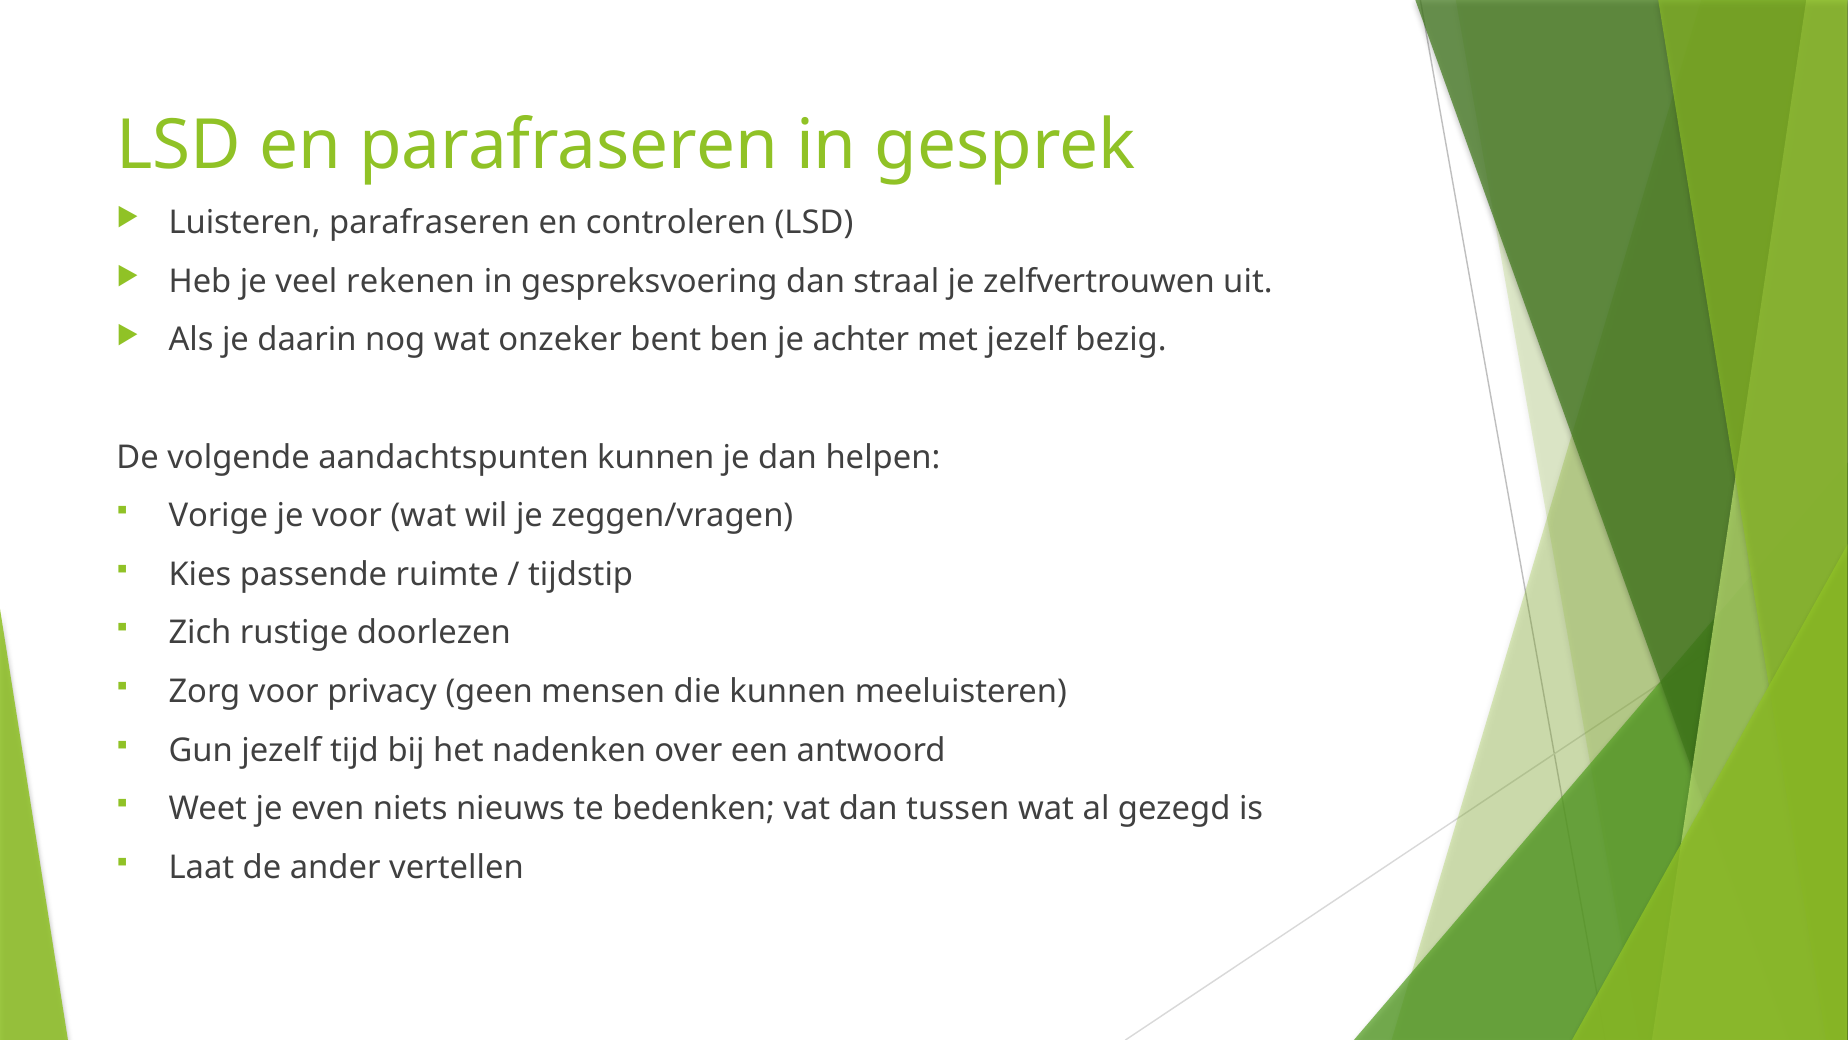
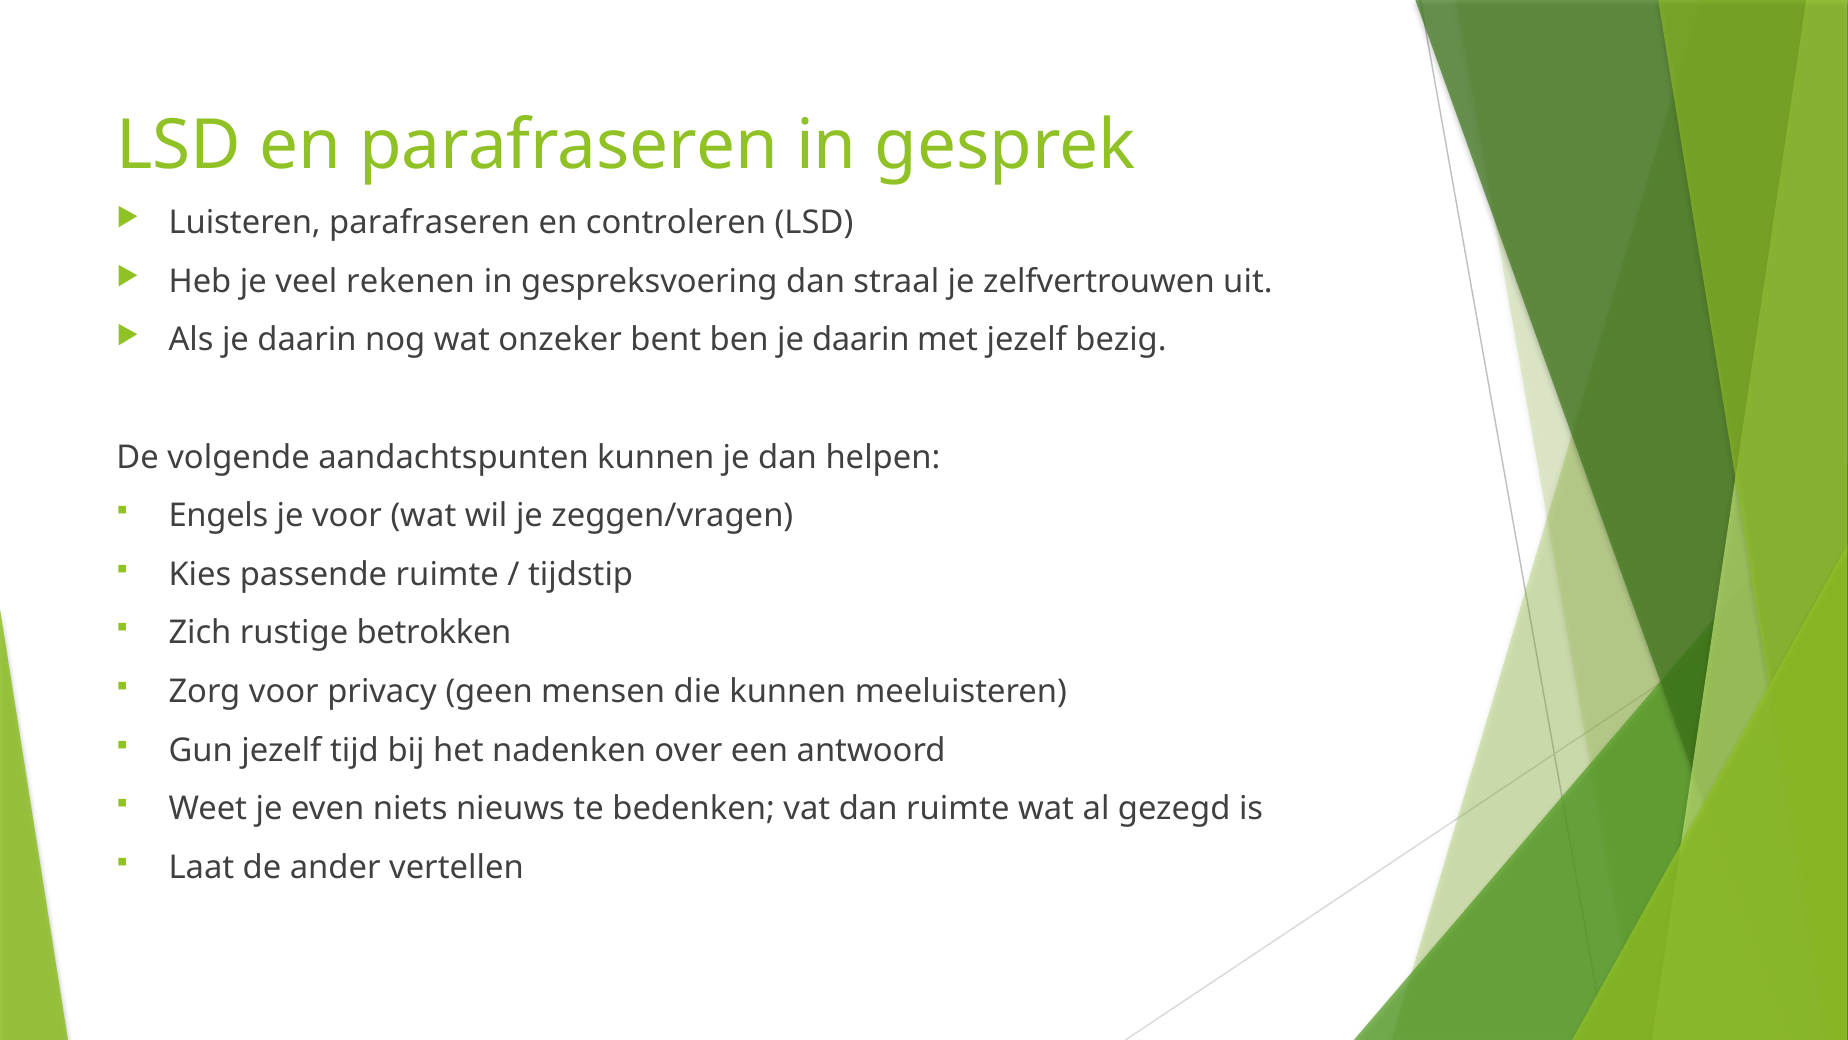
ben je achter: achter -> daarin
Vorige: Vorige -> Engels
doorlezen: doorlezen -> betrokken
dan tussen: tussen -> ruimte
